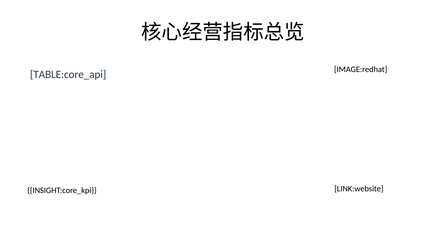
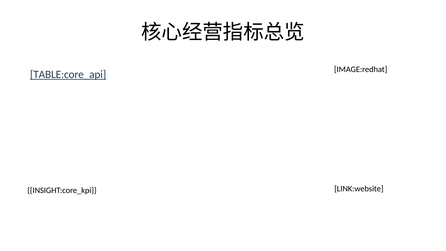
TABLE:core_api underline: none -> present
